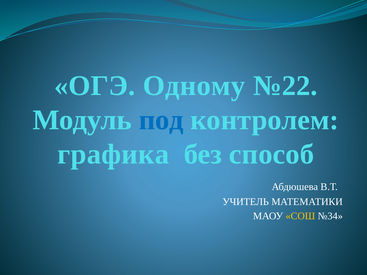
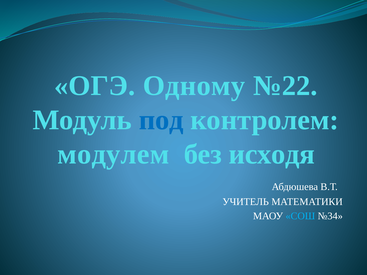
графика: графика -> модулем
способ: способ -> исходя
СОШ colour: yellow -> light blue
